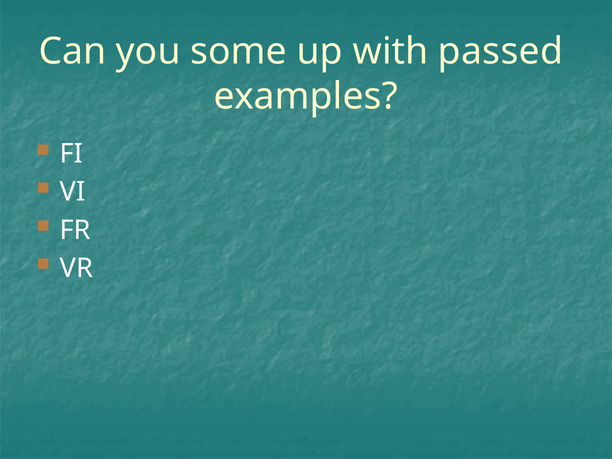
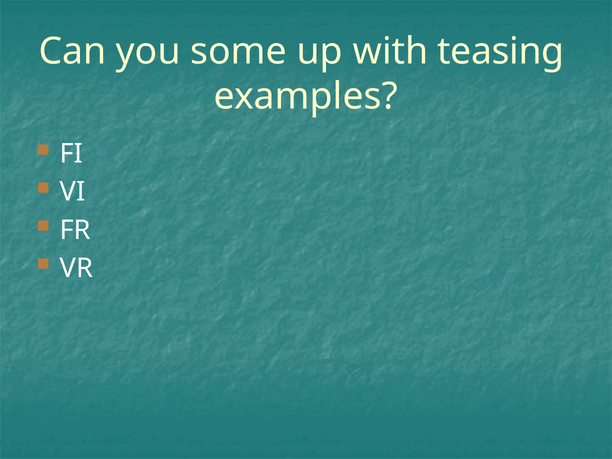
passed: passed -> teasing
